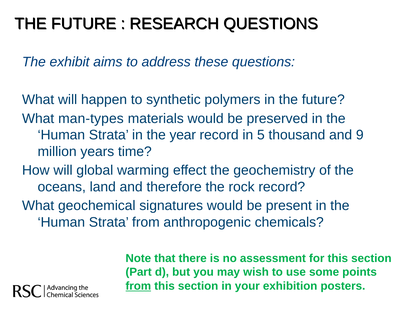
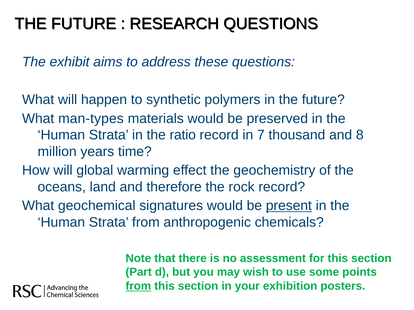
year: year -> ratio
5: 5 -> 7
9: 9 -> 8
present underline: none -> present
